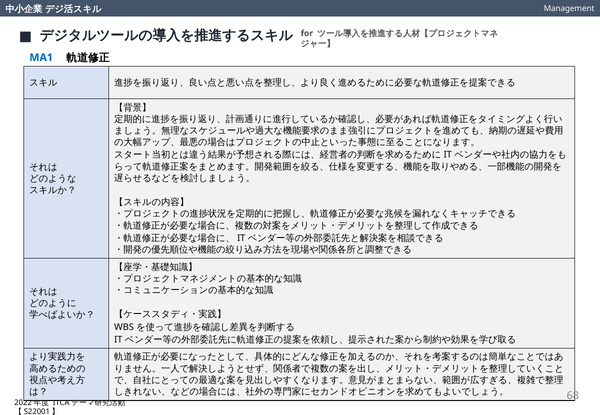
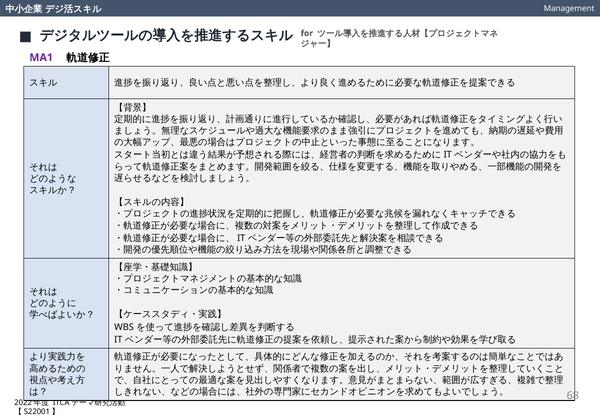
MA1 colour: blue -> purple
